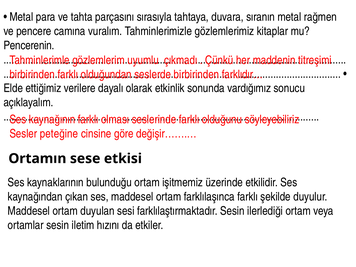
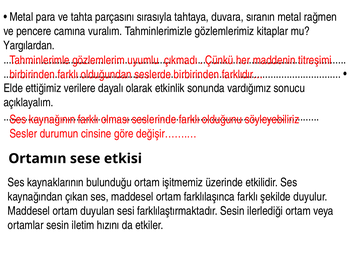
Pencerenin: Pencerenin -> Yargılardan
peteğine: peteğine -> durumun
